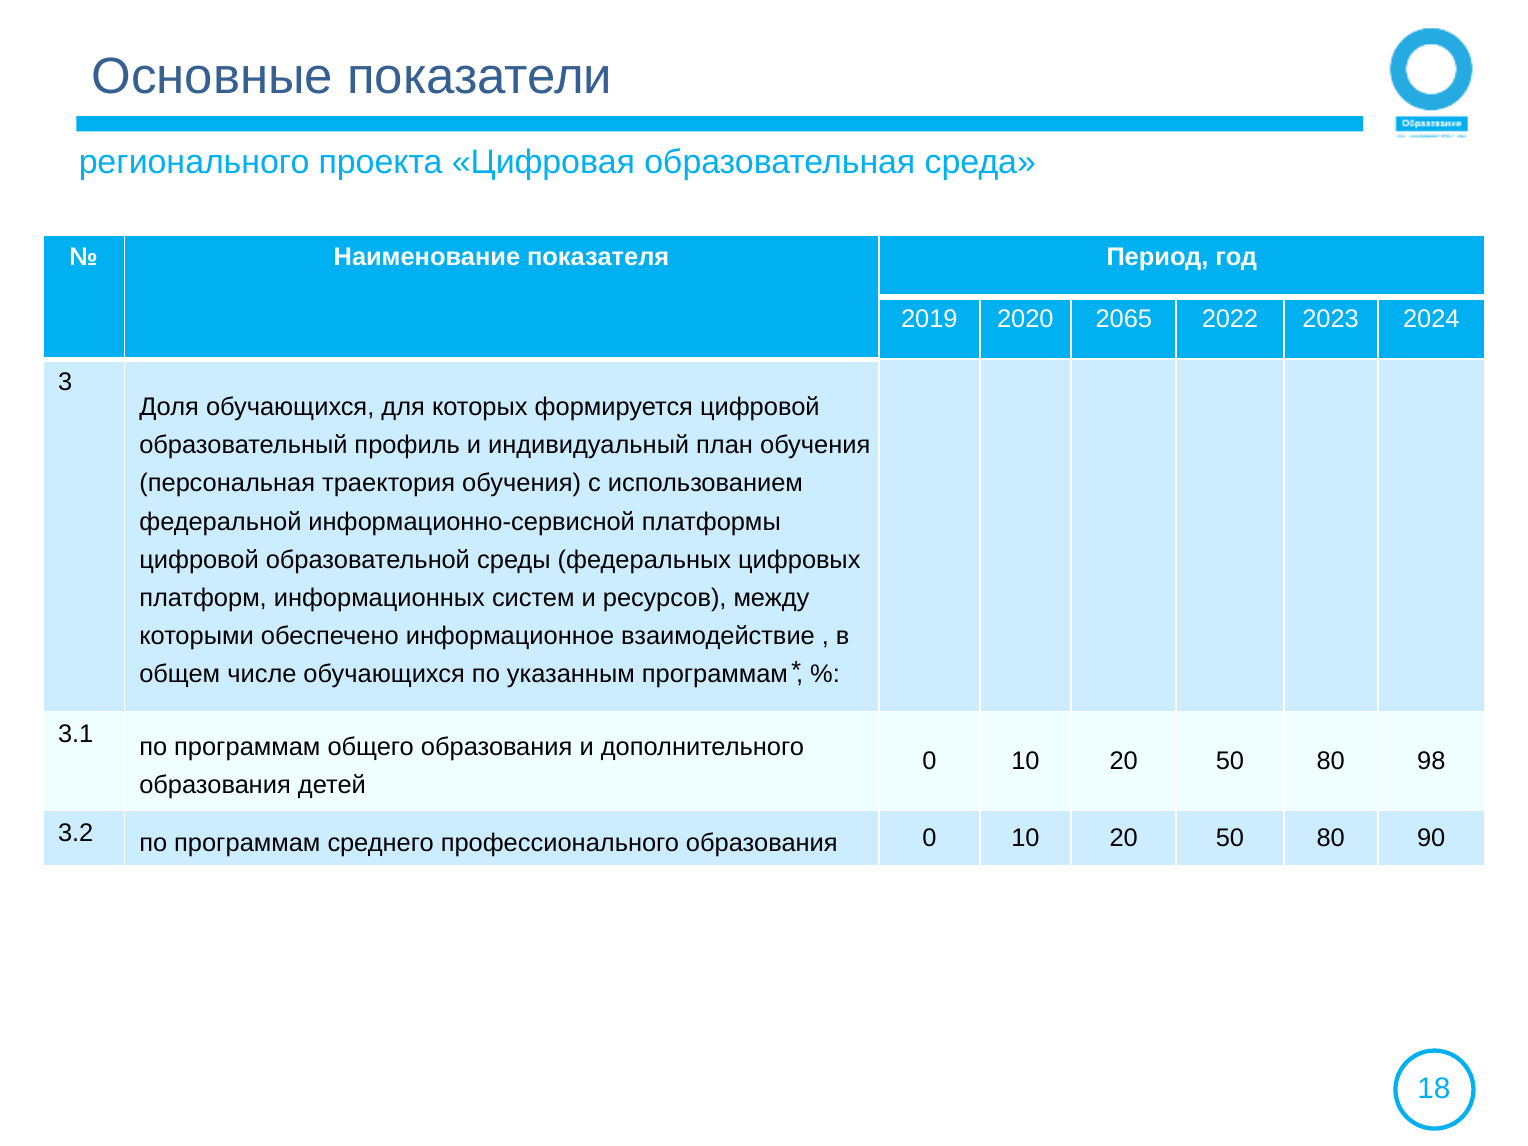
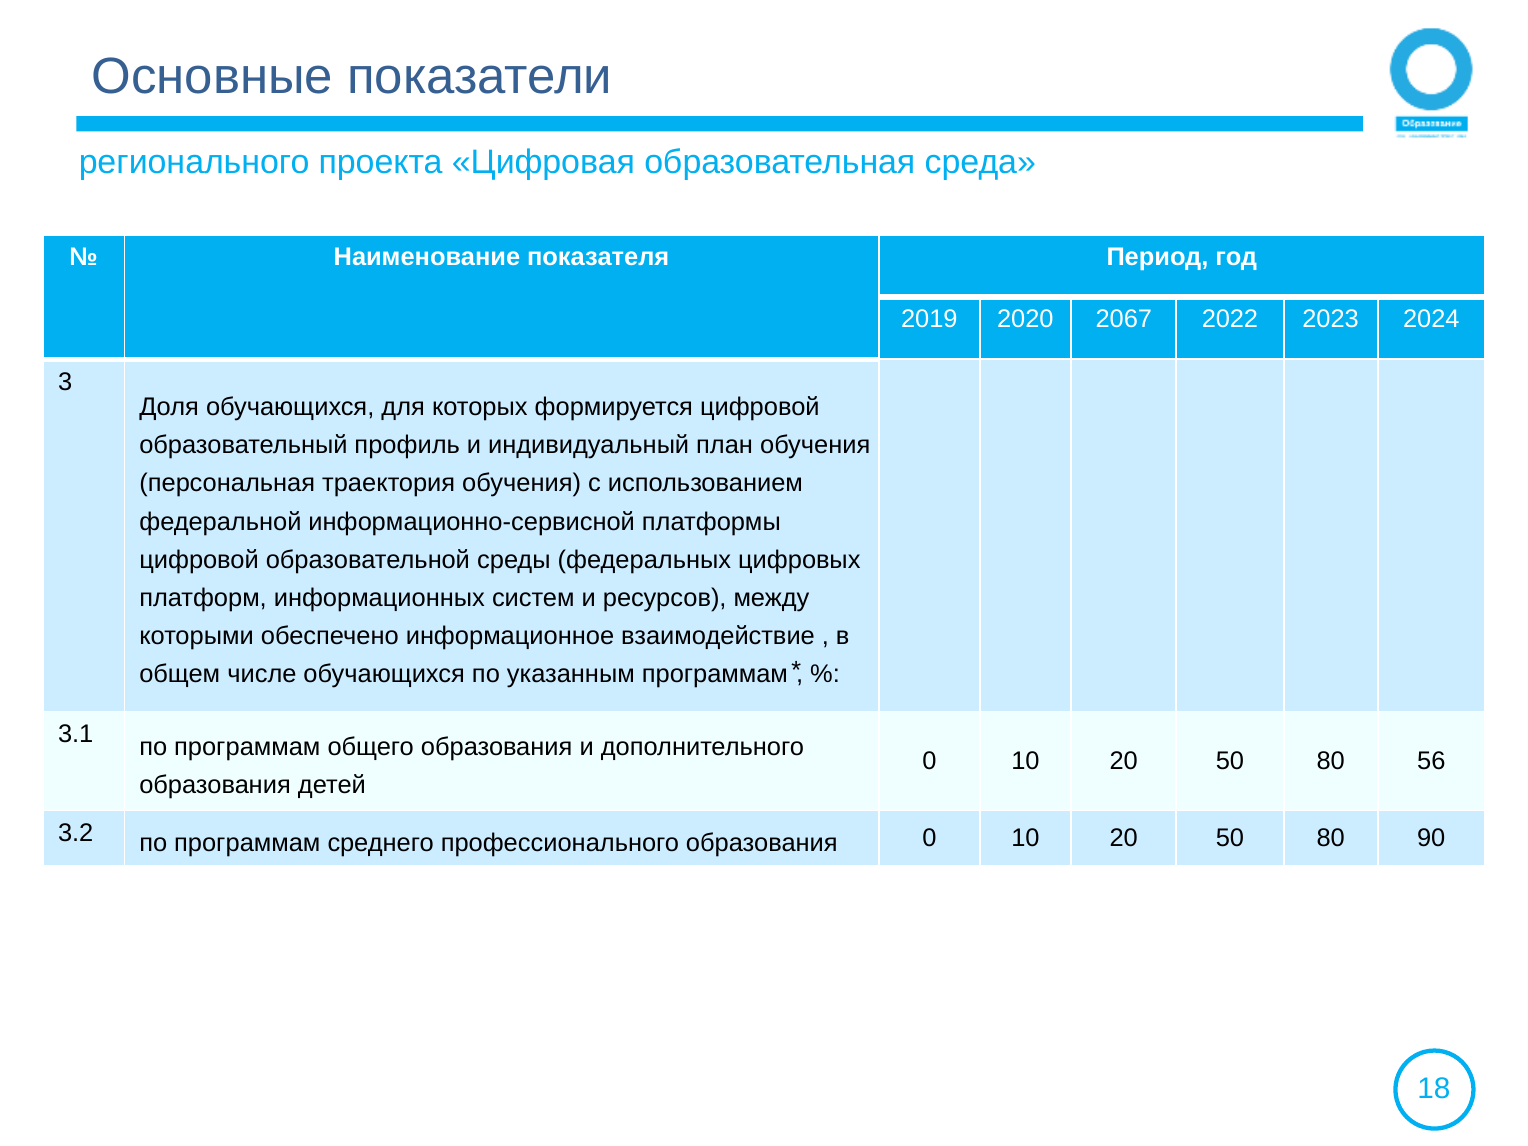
2065: 2065 -> 2067
98: 98 -> 56
